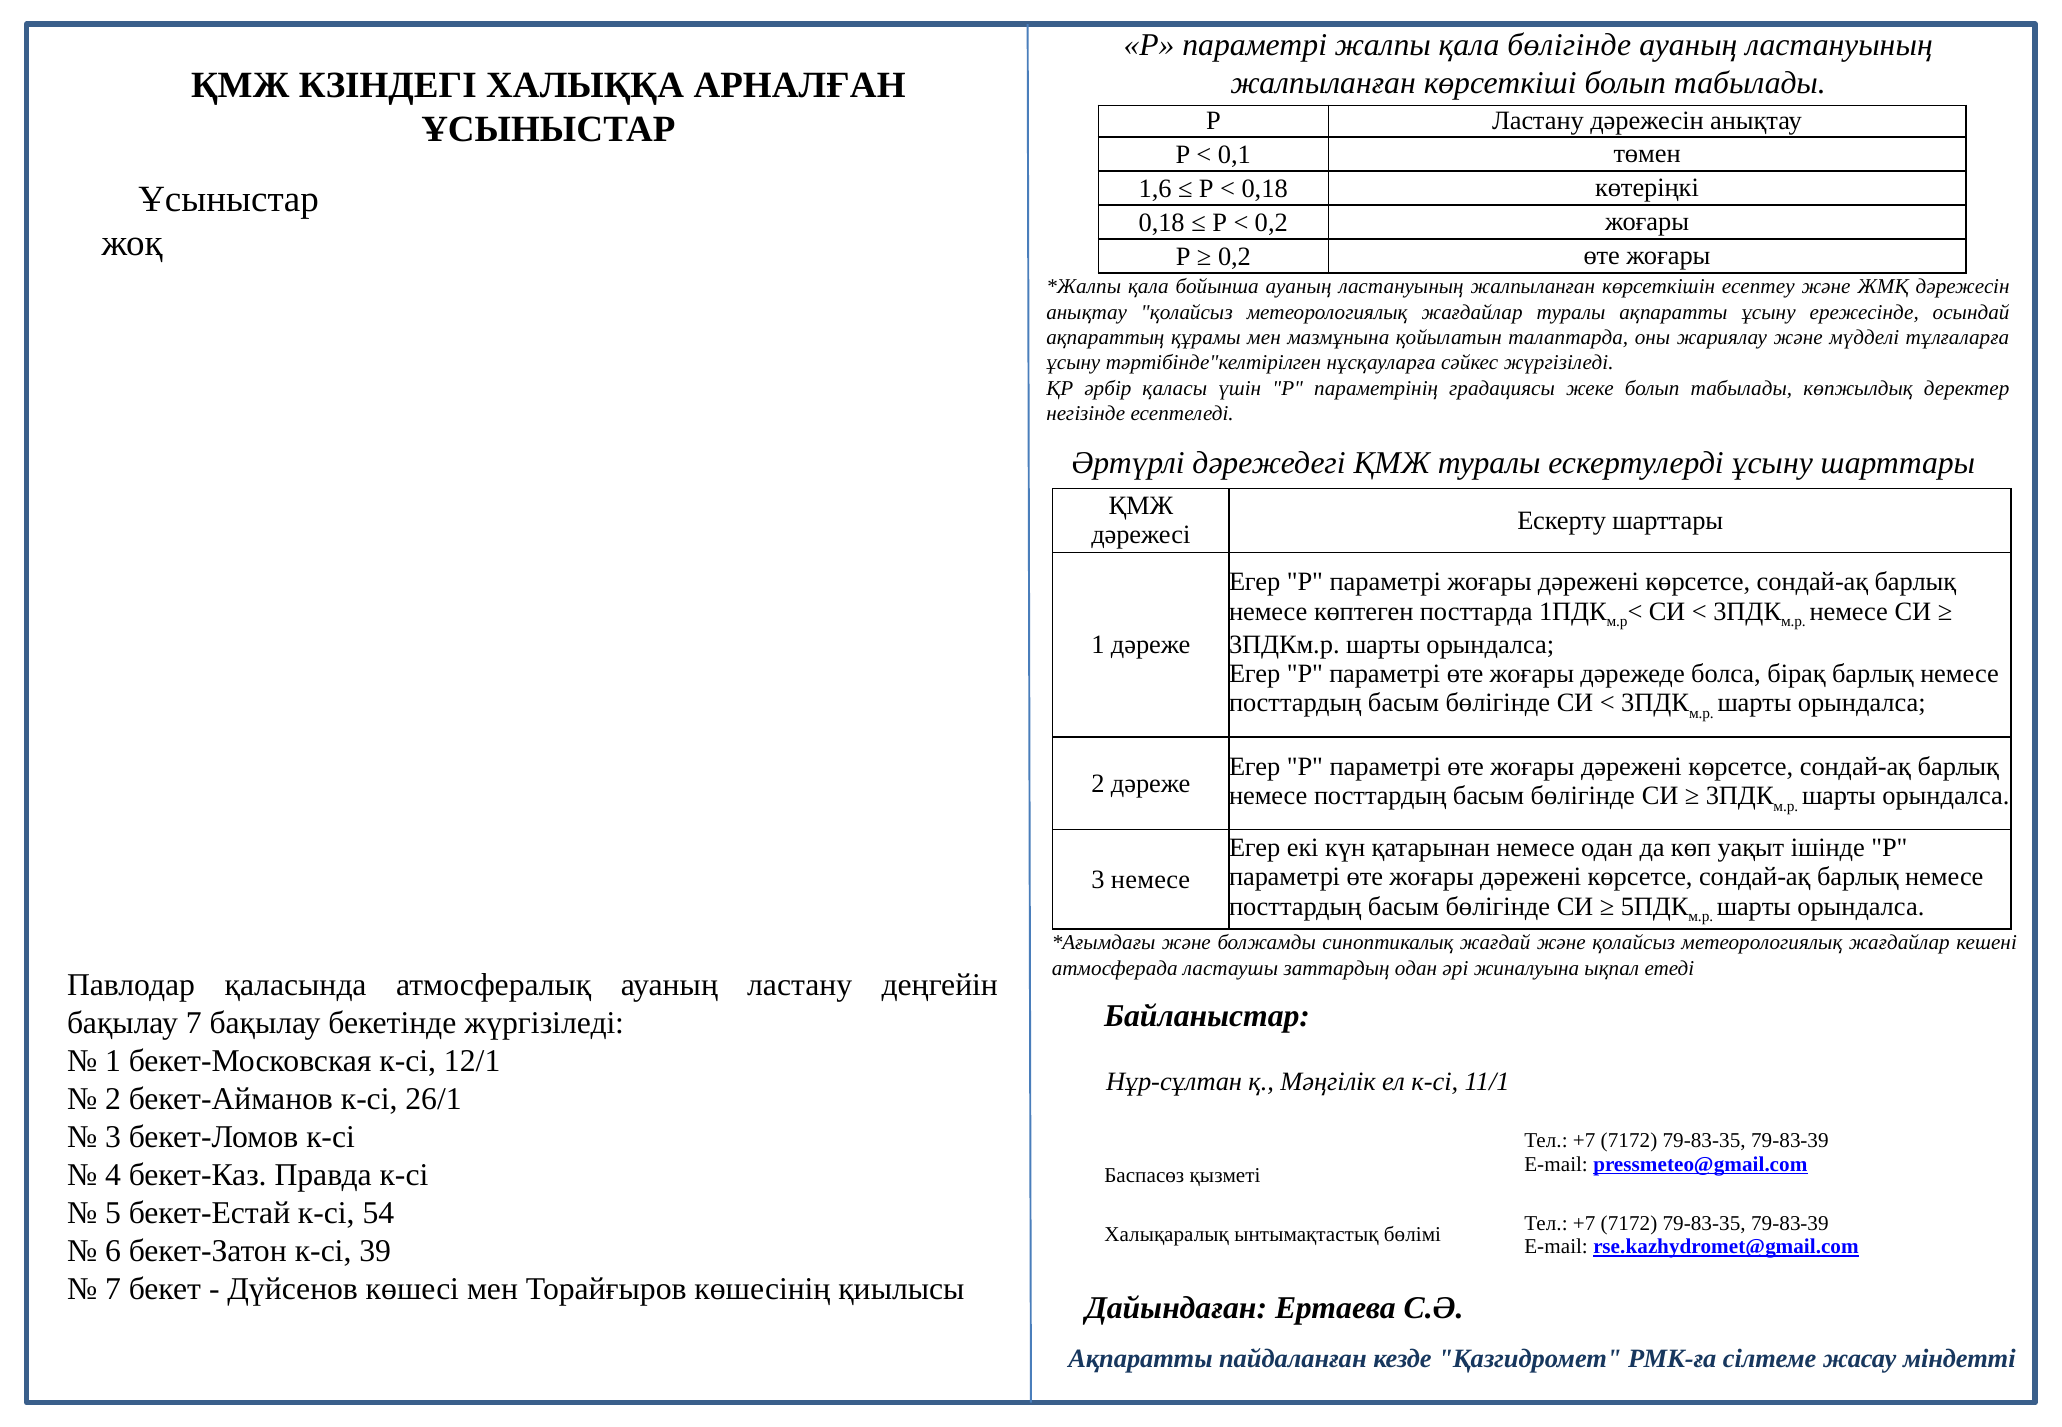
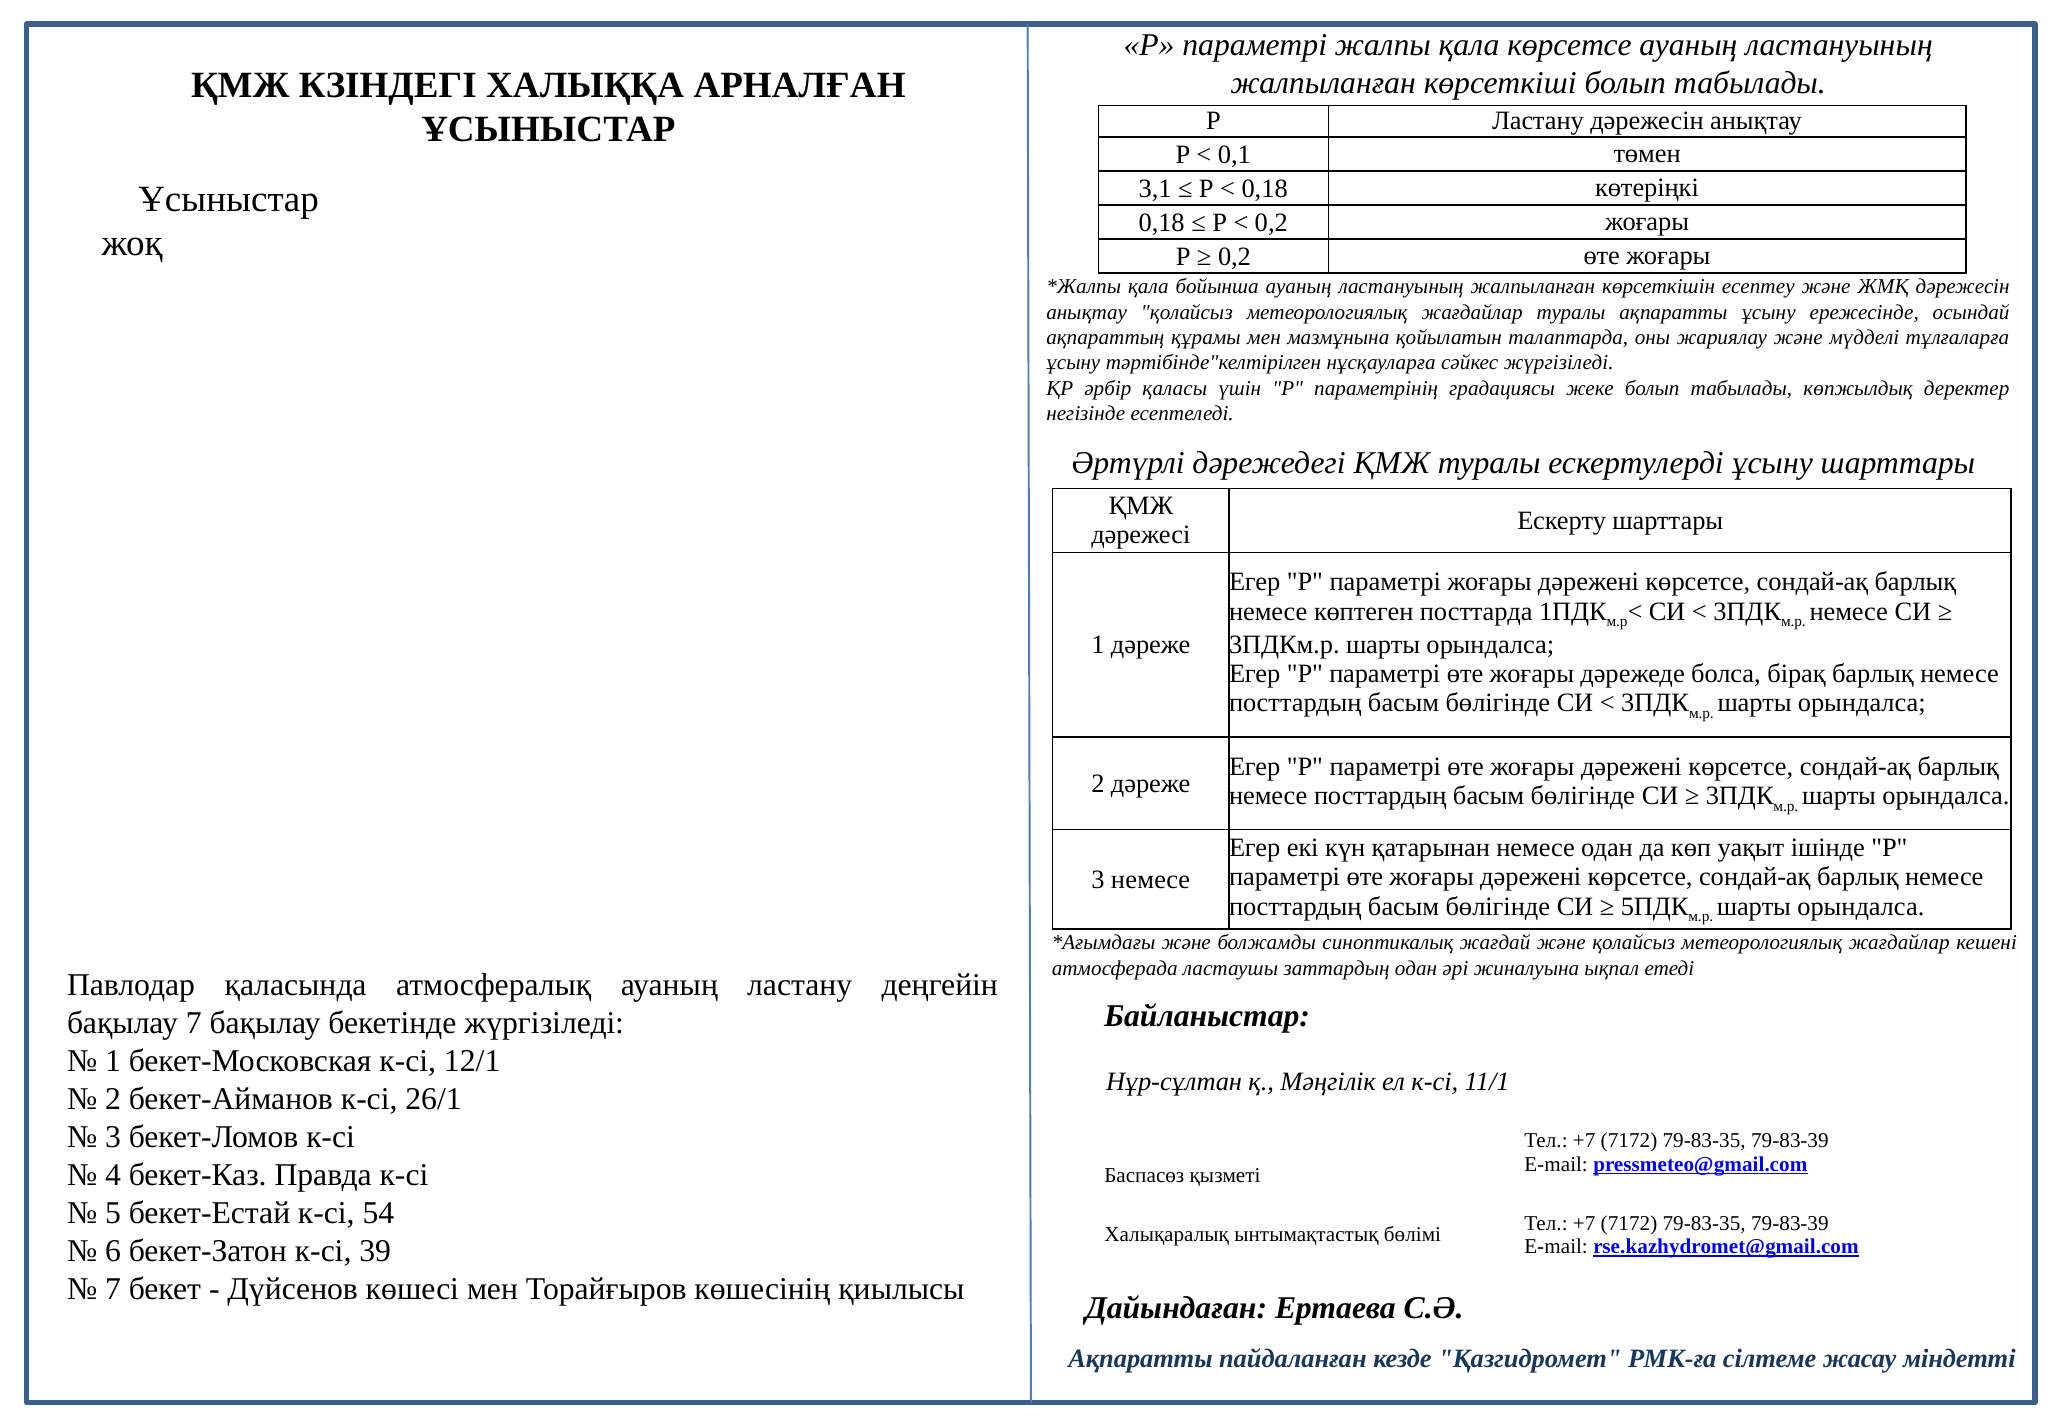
қала бөлігінде: бөлігінде -> көрсетсе
1,6: 1,6 -> 3,1
